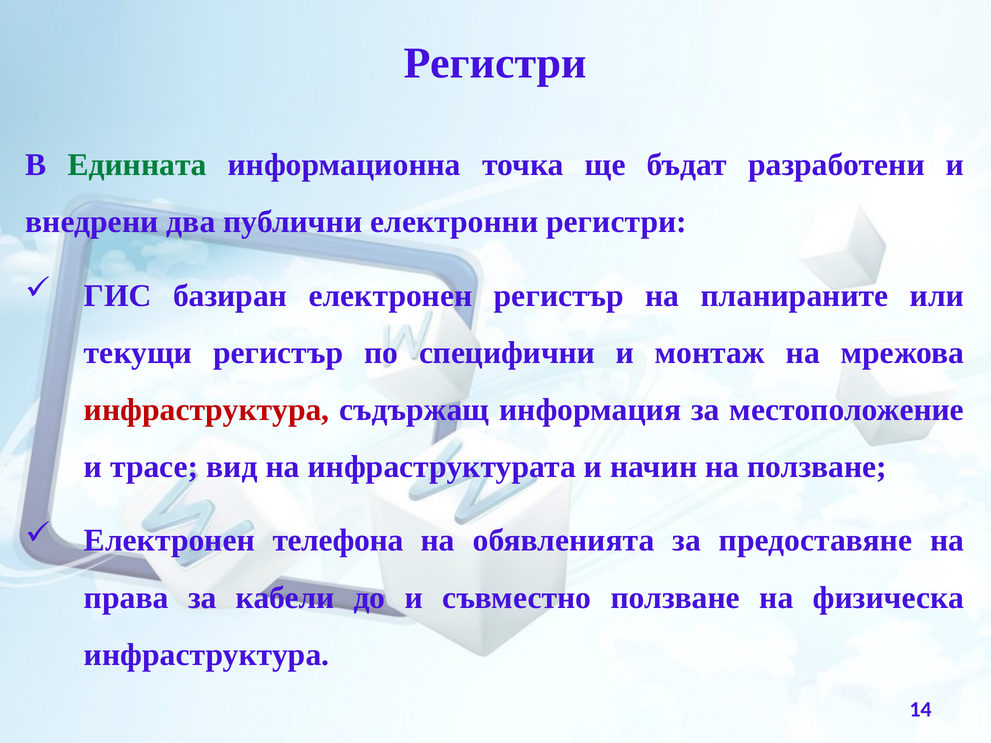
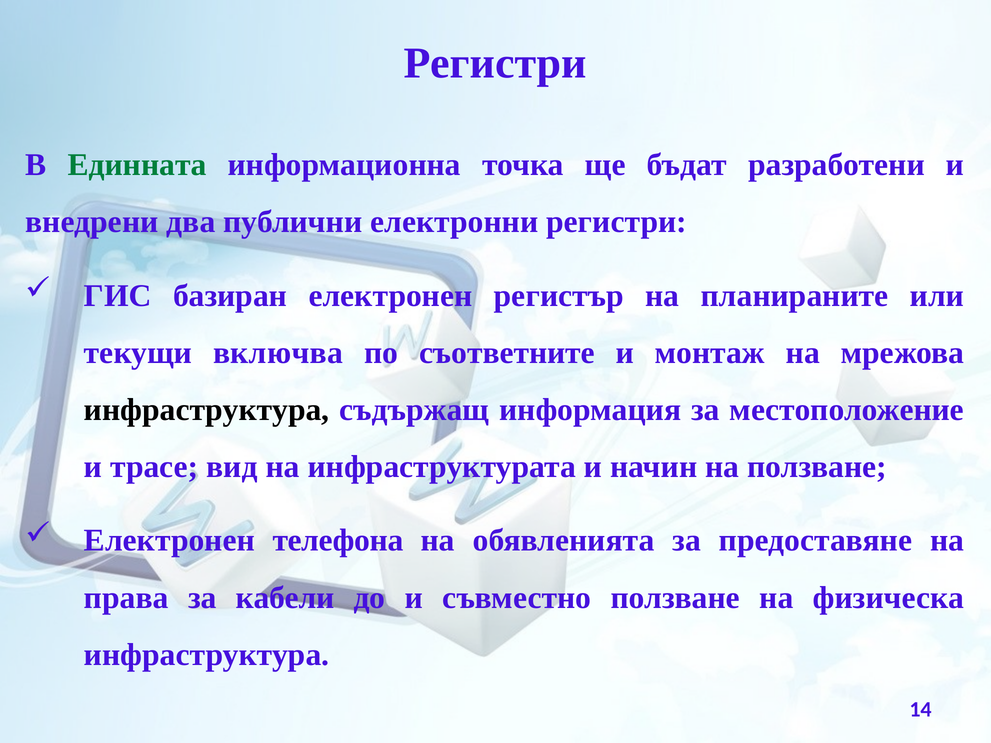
текущи регистър: регистър -> включва
специфични: специфични -> съответните
инфраструктура at (207, 410) colour: red -> black
